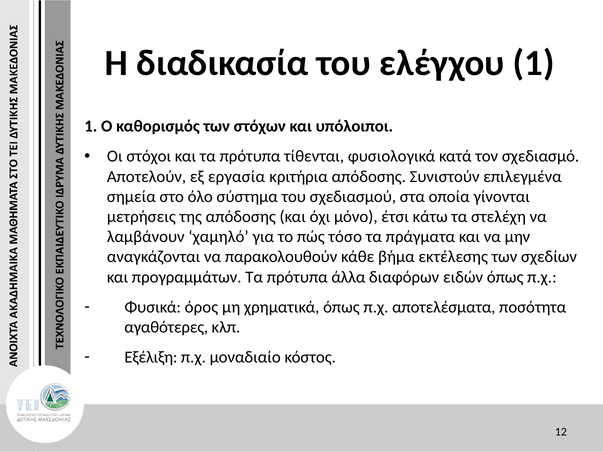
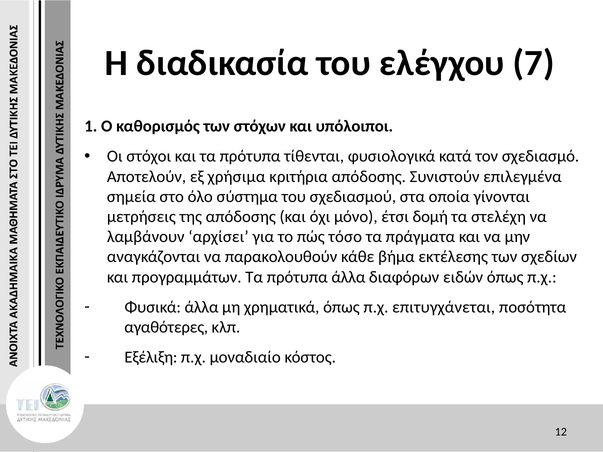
ελέγχου 1: 1 -> 7
εργασία: εργασία -> χρήσιμα
κάτω: κάτω -> δομή
χαμηλό: χαμηλό -> αρχίσει
Φυσικά όρος: όρος -> άλλα
αποτελέσματα: αποτελέσματα -> επιτυγχάνεται
